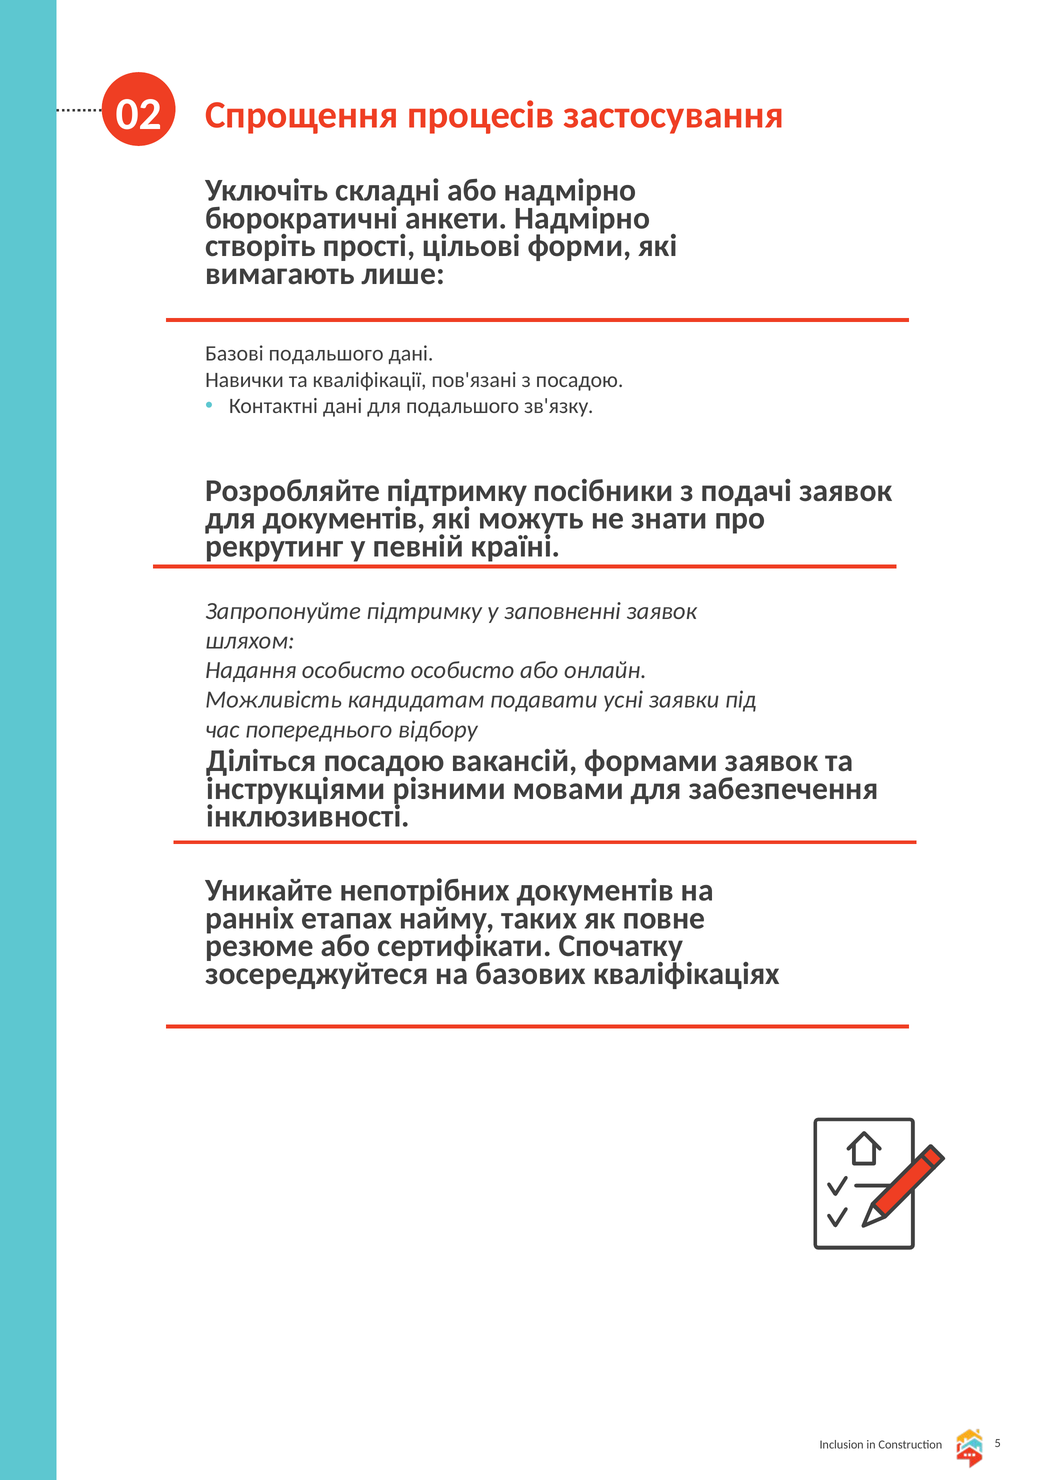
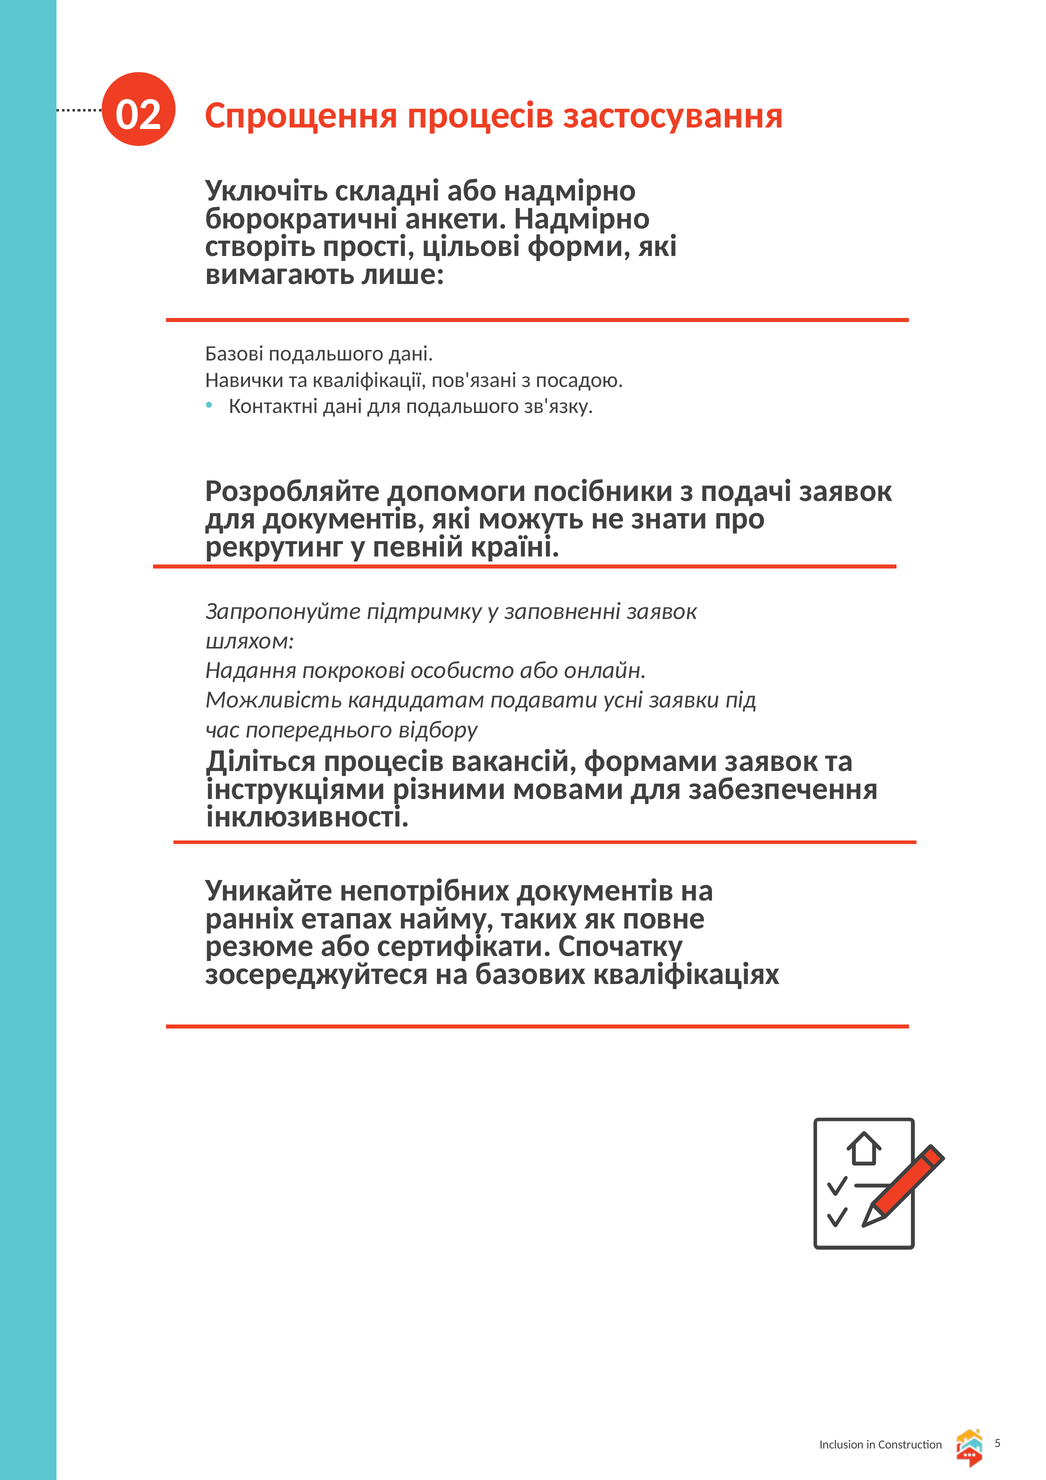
Розробляйте підтримку: підтримку -> допомоги
Надання особисто: особисто -> покрокові
Діліться посадою: посадою -> процесів
